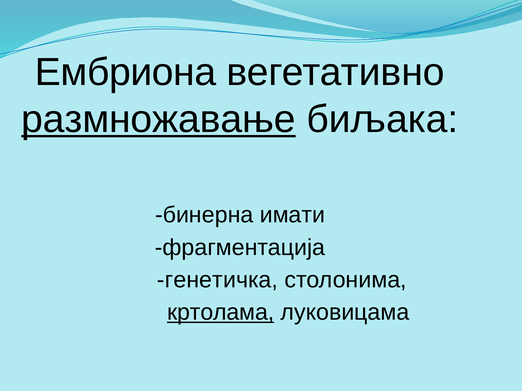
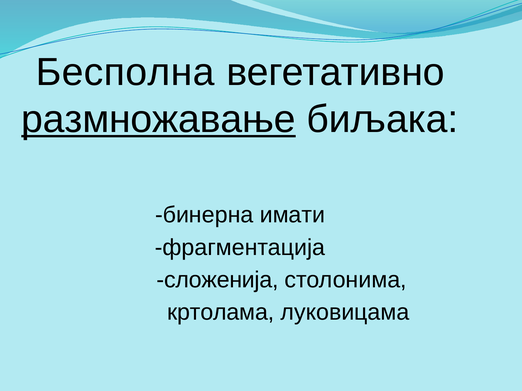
Ембриона: Ембриона -> Бесполна
генетичка: генетичка -> сложенија
кртолама underline: present -> none
